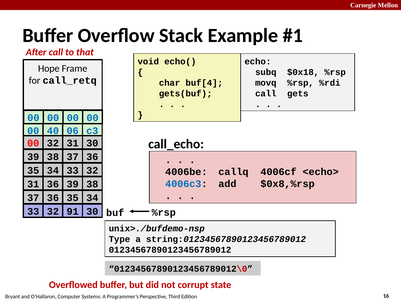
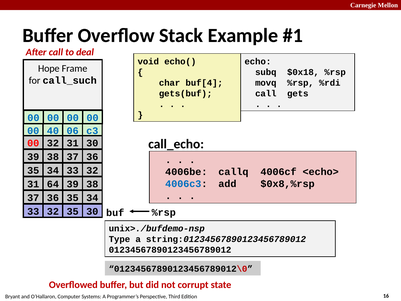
that: that -> deal
call_retq: call_retq -> call_such
31 36: 36 -> 64
32 91: 91 -> 35
